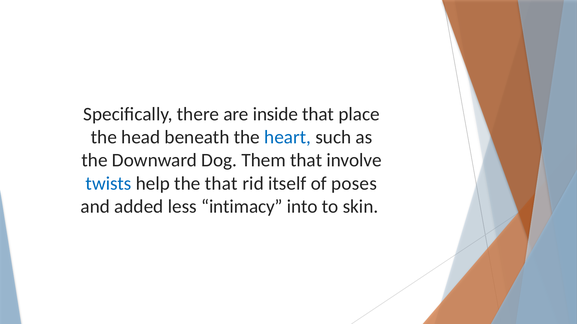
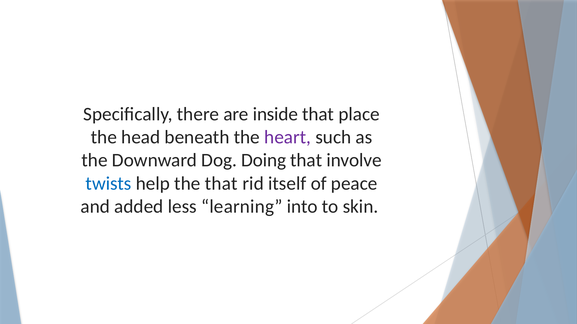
heart colour: blue -> purple
Them: Them -> Doing
poses: poses -> peace
intimacy: intimacy -> learning
